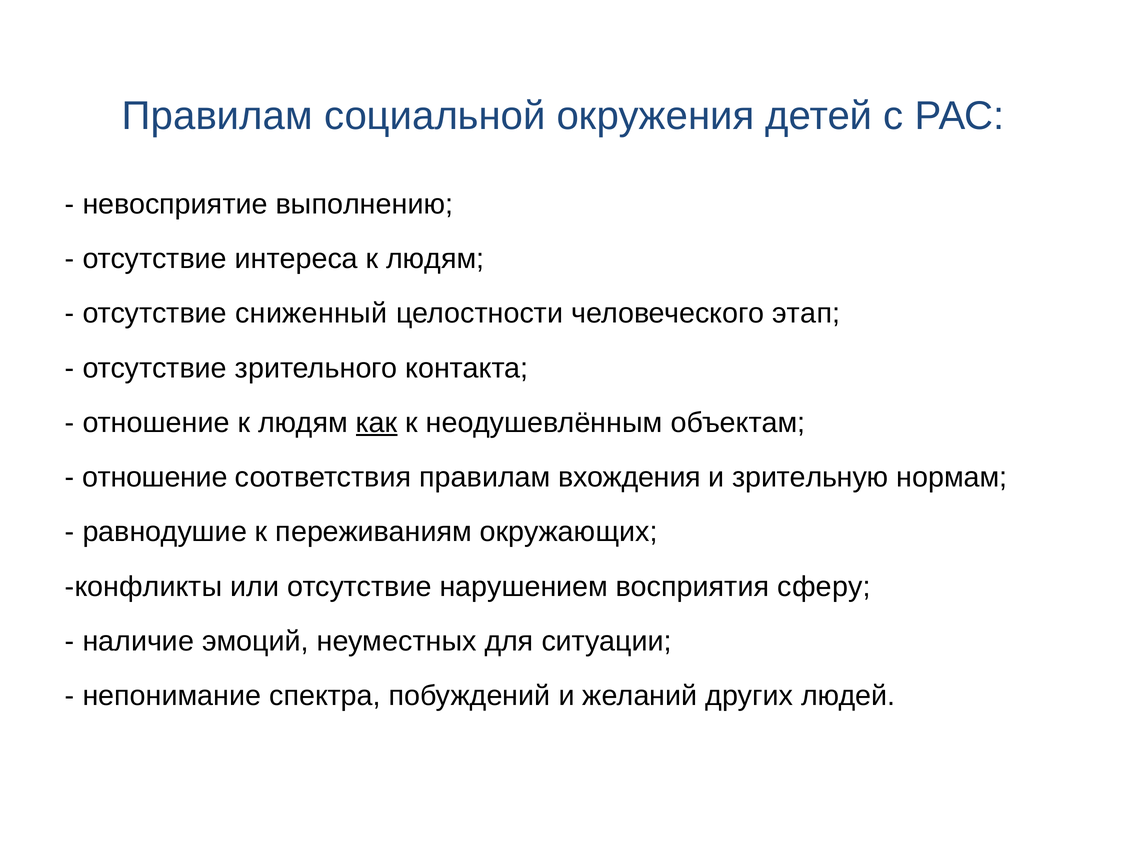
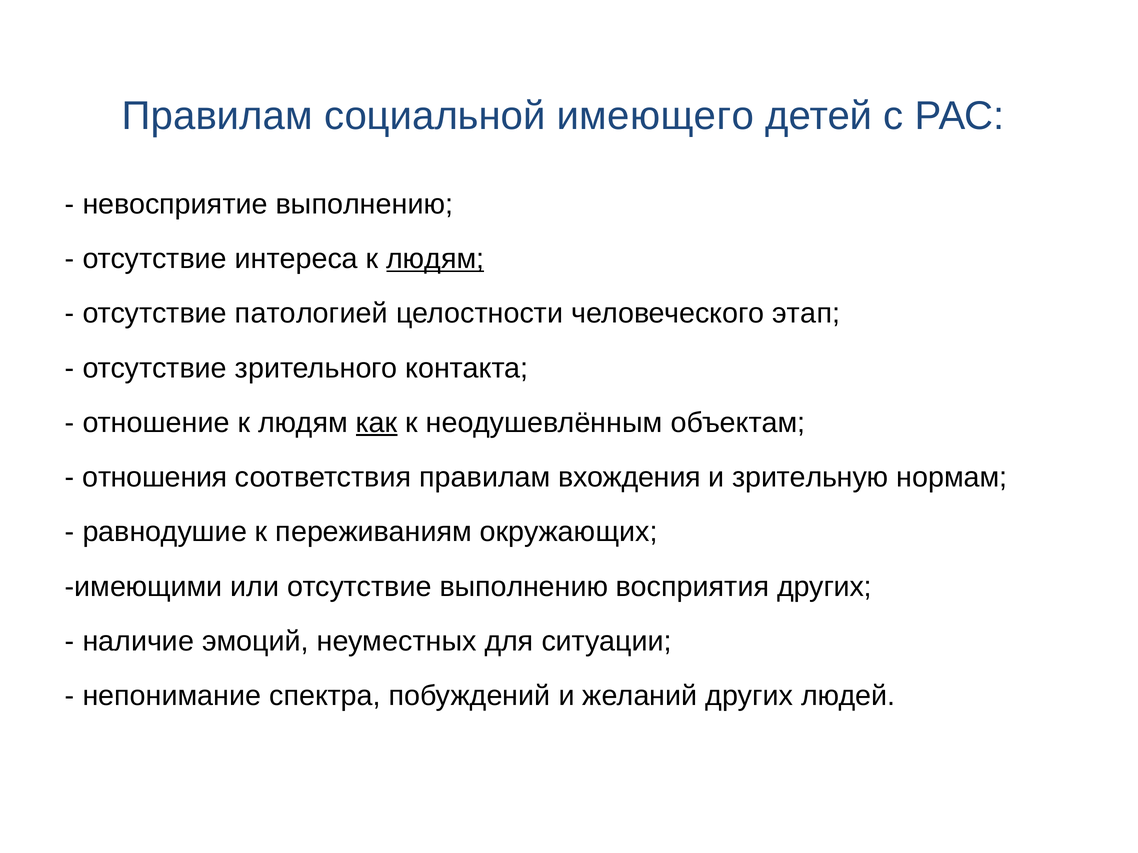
окружения: окружения -> имеющего
людям at (435, 259) underline: none -> present
сниженный: сниженный -> патологией
отношение at (155, 478): отношение -> отношения
конфликты: конфликты -> имеющими
отсутствие нарушением: нарушением -> выполнению
восприятия сферу: сферу -> других
